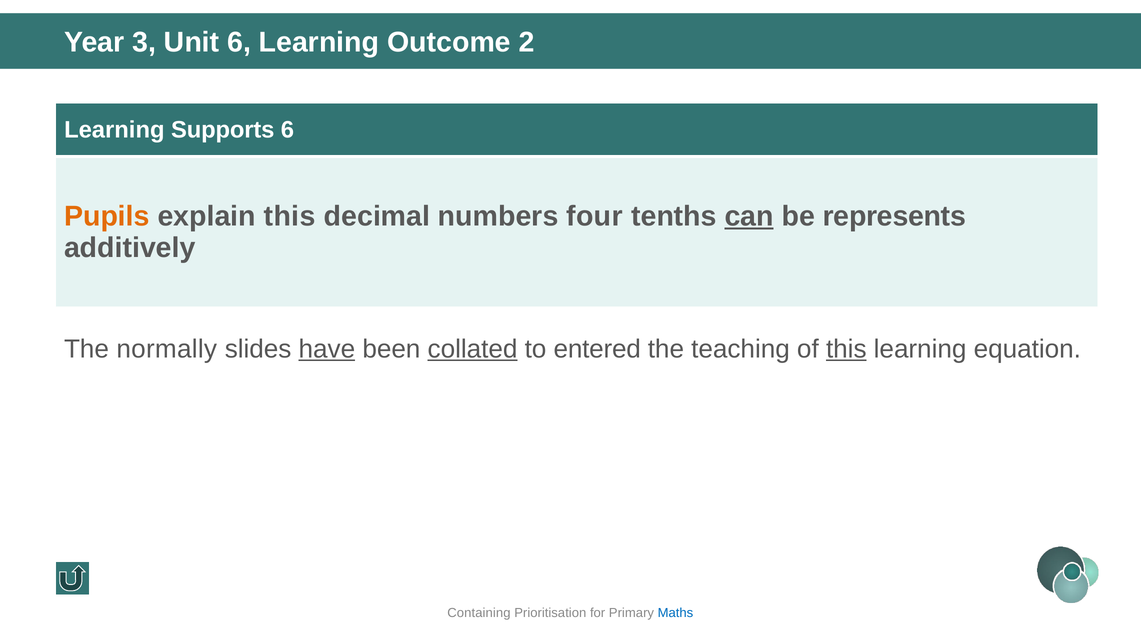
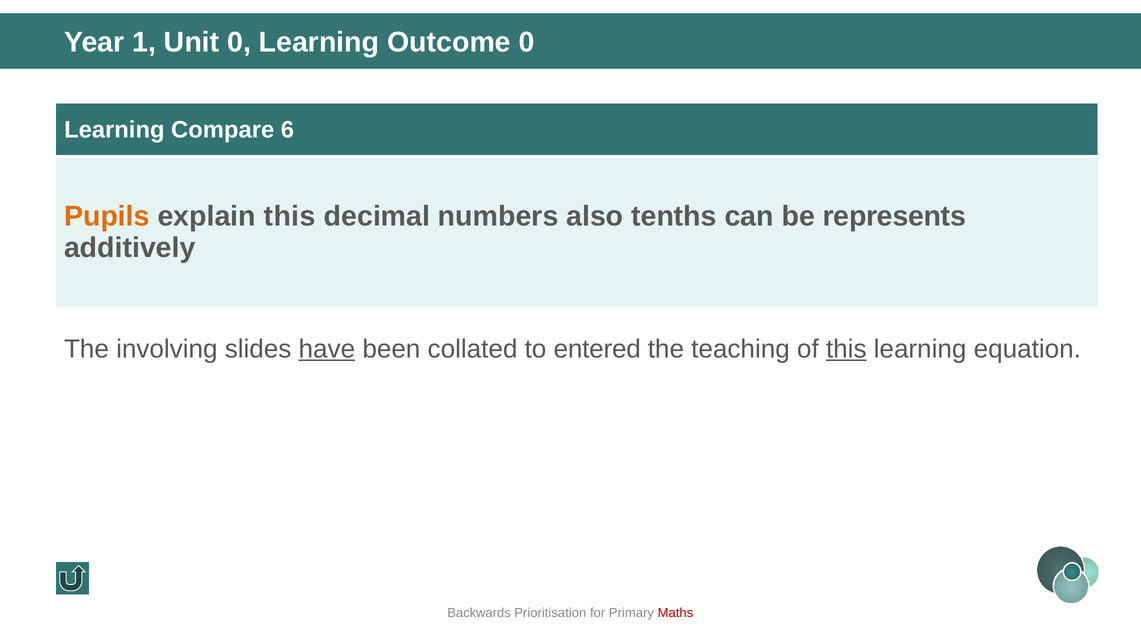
3: 3 -> 1
Unit 6: 6 -> 0
Outcome 2: 2 -> 0
Supports: Supports -> Compare
four: four -> also
can underline: present -> none
normally: normally -> involving
collated underline: present -> none
Containing: Containing -> Backwards
Maths colour: blue -> red
